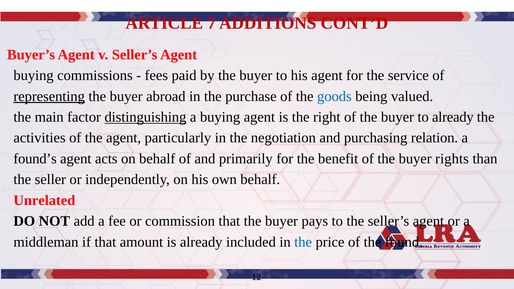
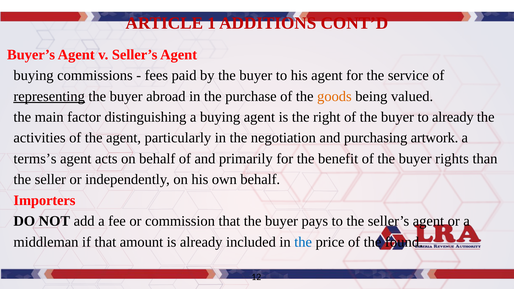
7: 7 -> 1
goods colour: blue -> orange
distinguishing underline: present -> none
relation: relation -> artwork
found’s: found’s -> terms’s
Unrelated: Unrelated -> Importers
